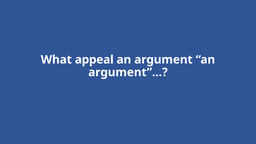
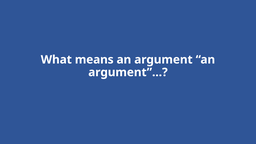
appeal: appeal -> means
